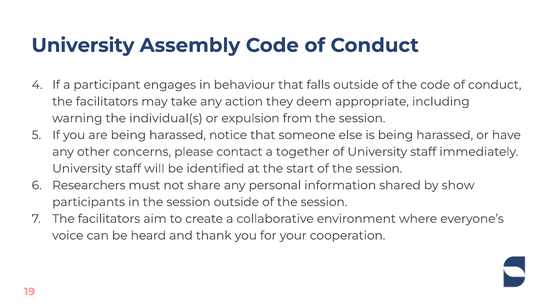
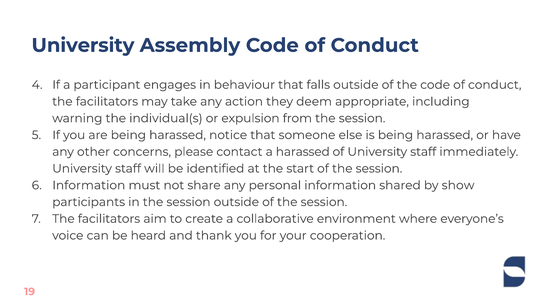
a together: together -> harassed
Researchers at (89, 185): Researchers -> Information
